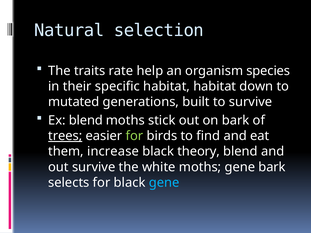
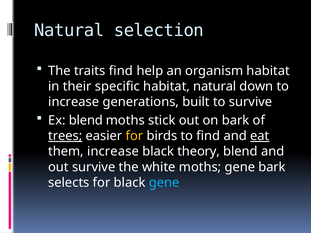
traits rate: rate -> find
organism species: species -> habitat
habitat habitat: habitat -> natural
mutated at (74, 102): mutated -> increase
for at (134, 136) colour: light green -> yellow
eat underline: none -> present
